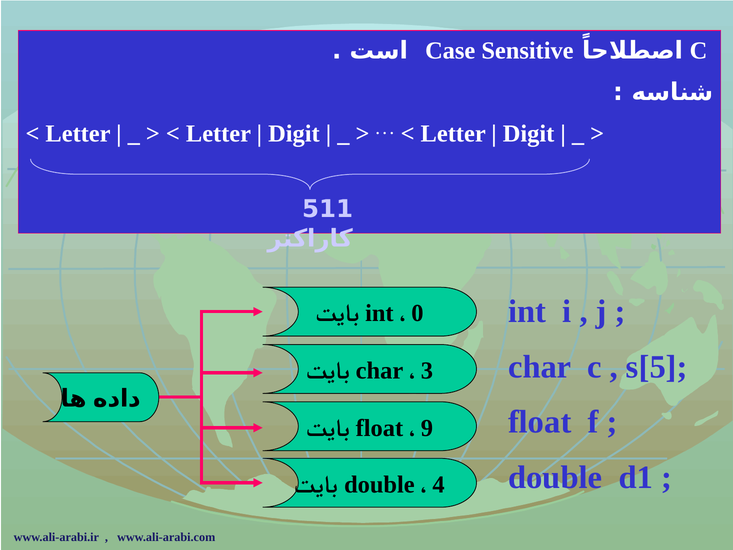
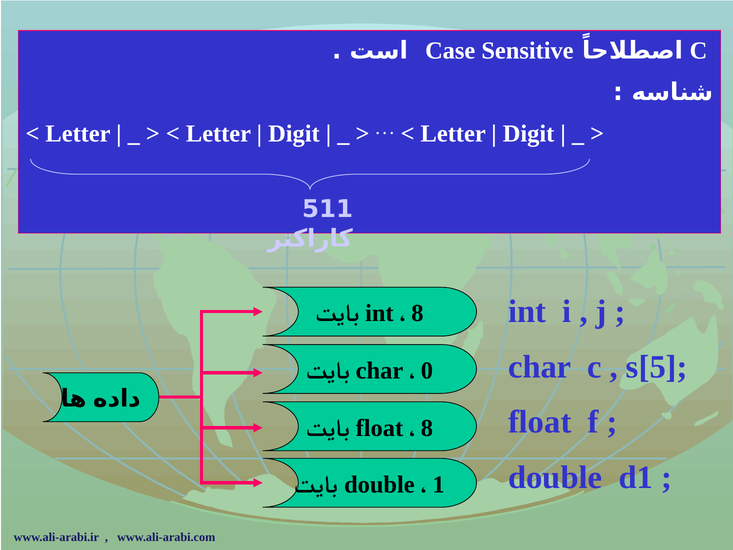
0 at (417, 313): 0 -> 8
3: 3 -> 0
9 at (427, 428): 9 -> 8
4: 4 -> 1
